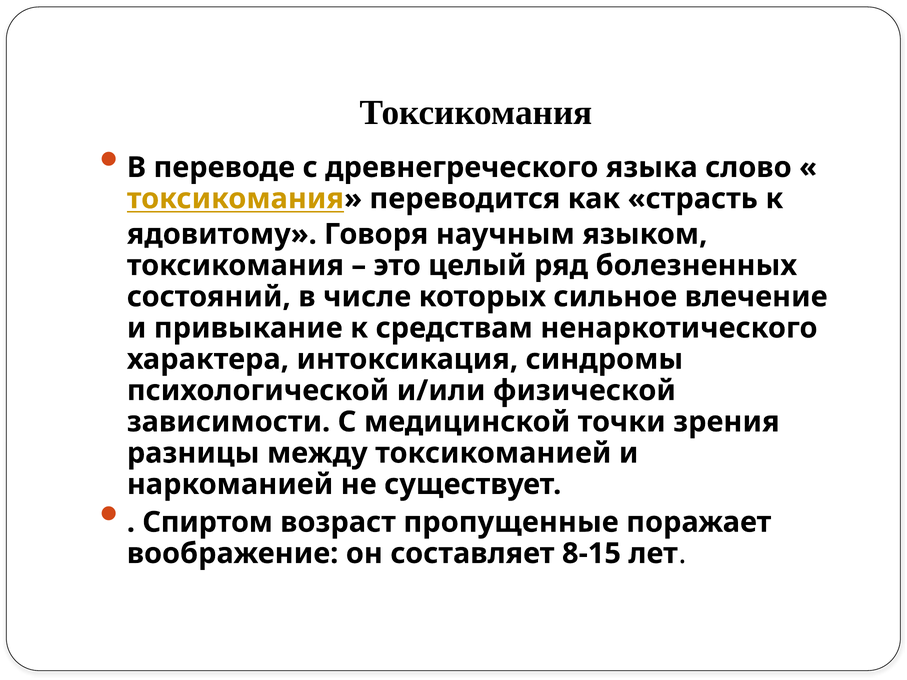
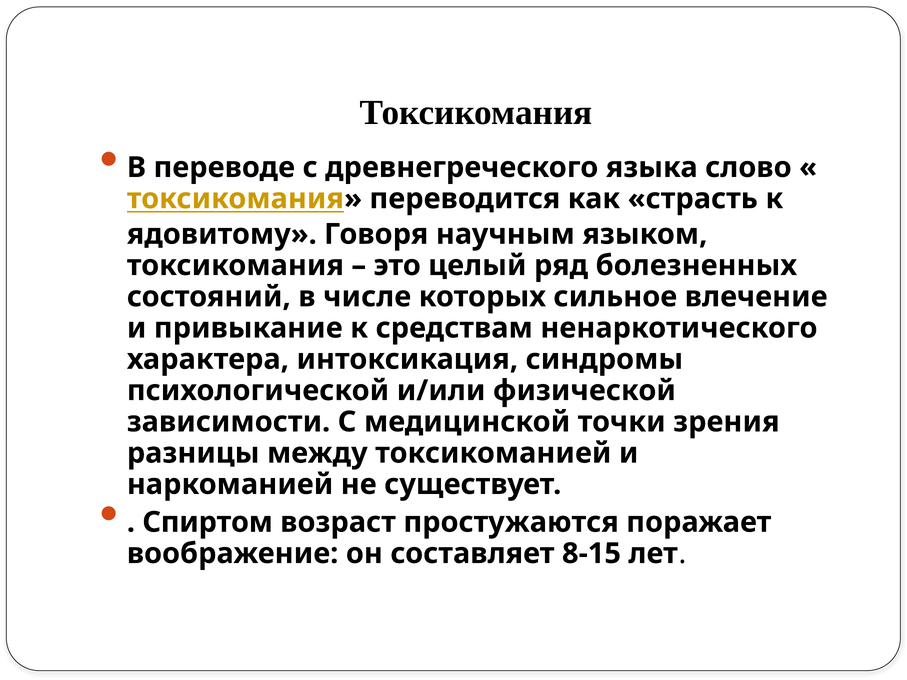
пропущенные: пропущенные -> простужаются
